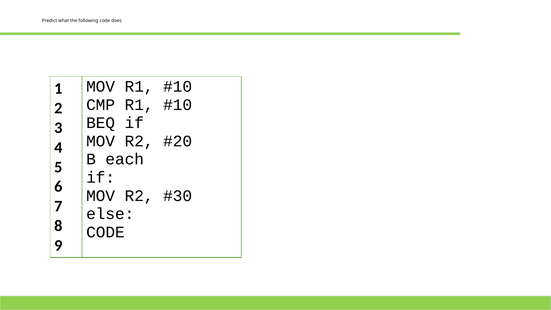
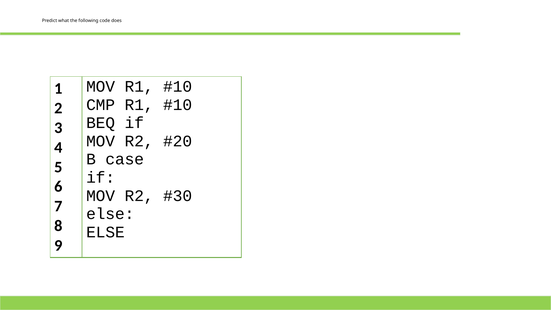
each: each -> case
CODE at (105, 232): CODE -> ELSE
